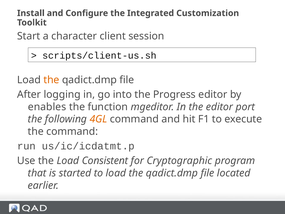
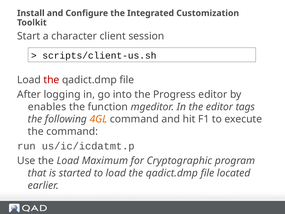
the at (51, 80) colour: orange -> red
port: port -> tags
Consistent: Consistent -> Maximum
